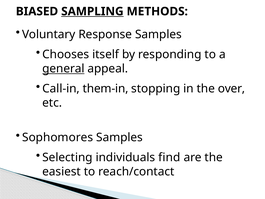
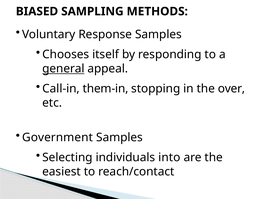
SAMPLING underline: present -> none
Sophomores: Sophomores -> Government
find: find -> into
